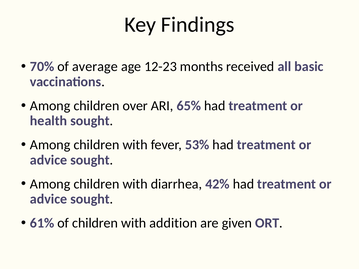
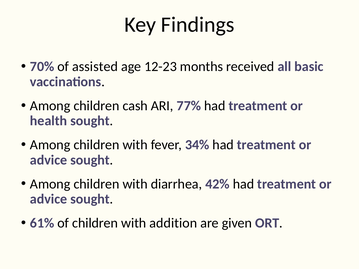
average: average -> assisted
over: over -> cash
65%: 65% -> 77%
53%: 53% -> 34%
